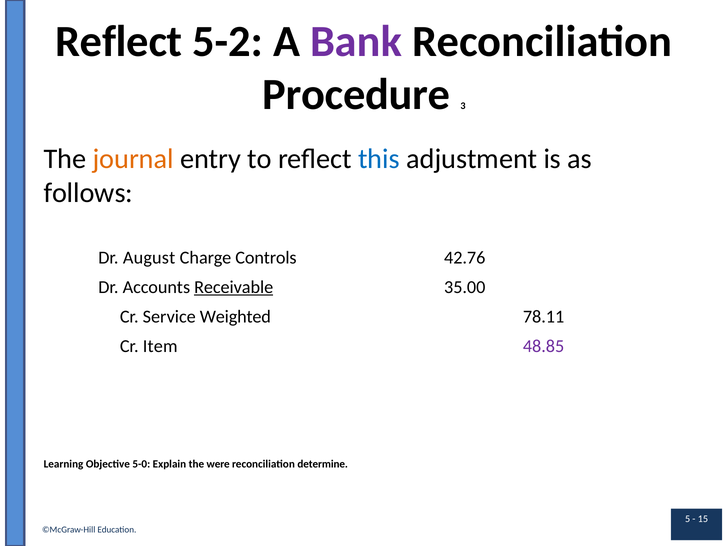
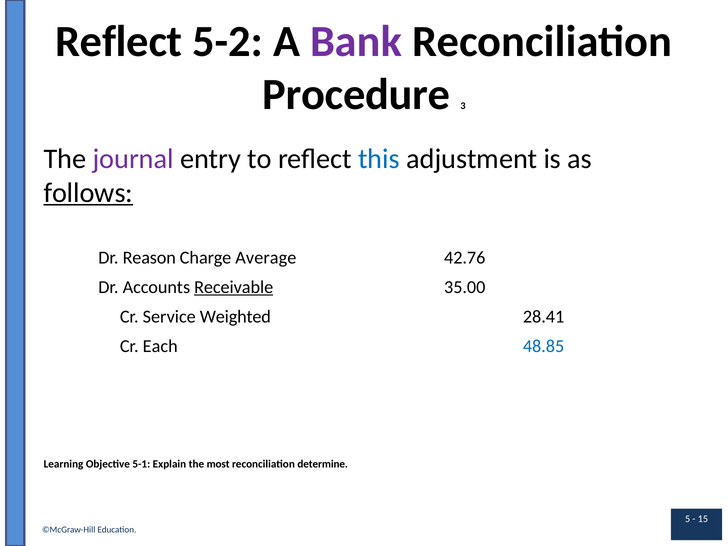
journal colour: orange -> purple
follows underline: none -> present
August: August -> Reason
Controls: Controls -> Average
78.11: 78.11 -> 28.41
Item: Item -> Each
48.85 colour: purple -> blue
5-0: 5-0 -> 5-1
were: were -> most
